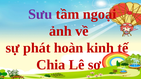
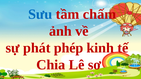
Sưu colour: purple -> blue
ngoại: ngoại -> chấm
hoàn: hoàn -> phép
